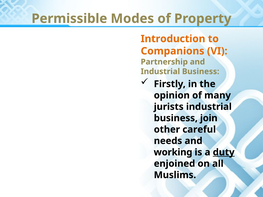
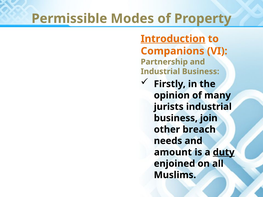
Introduction underline: none -> present
careful: careful -> breach
working: working -> amount
